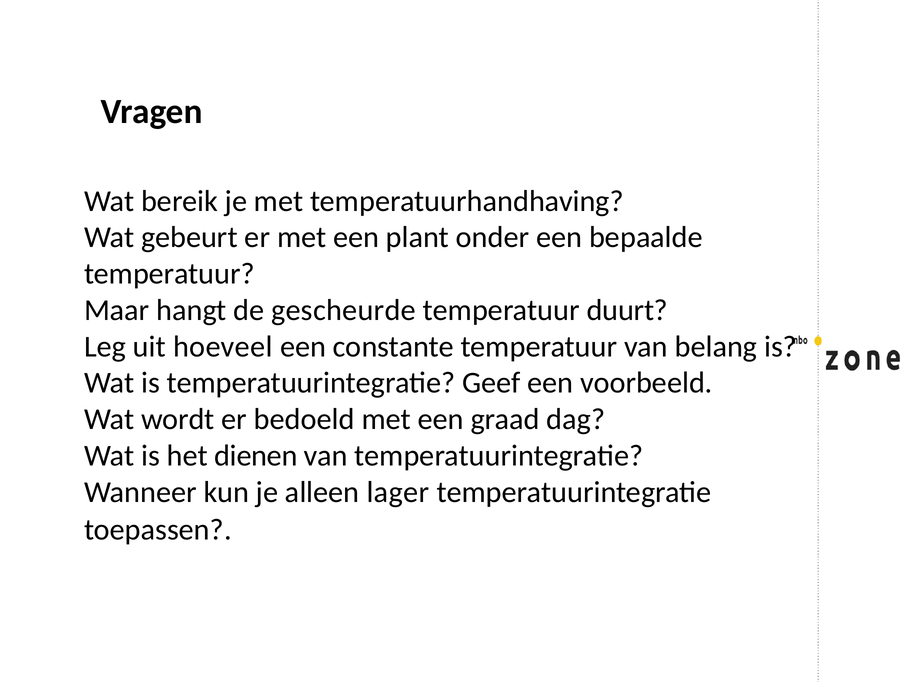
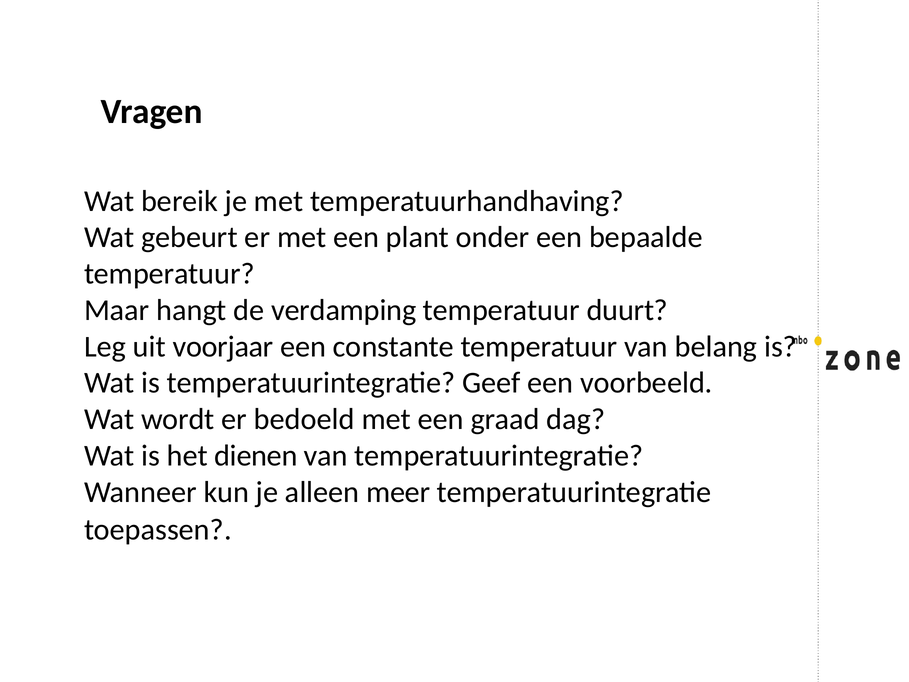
gescheurde: gescheurde -> verdamping
hoeveel: hoeveel -> voorjaar
lager: lager -> meer
